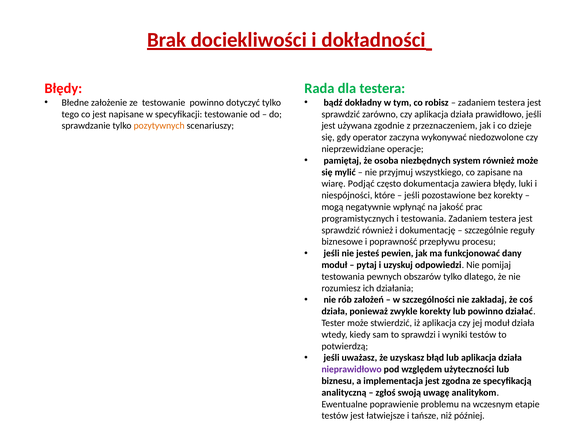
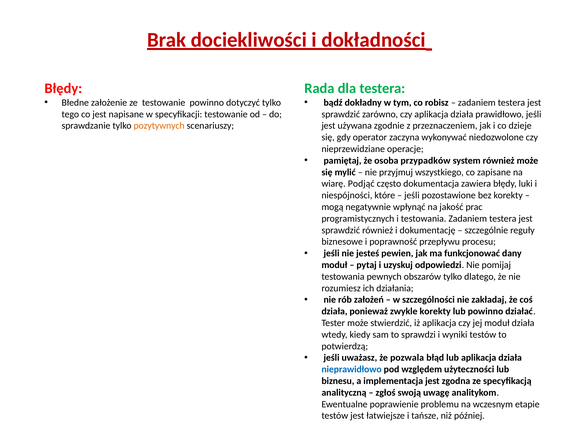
niezbędnych: niezbędnych -> przypadków
uzyskasz: uzyskasz -> pozwala
nieprawidłowo colour: purple -> blue
